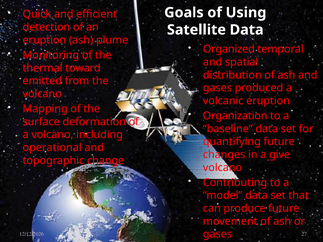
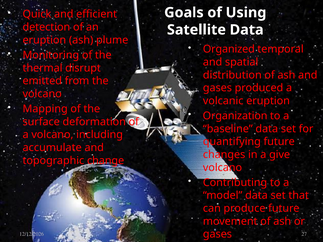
toward: toward -> disrupt
operational: operational -> accumulate
